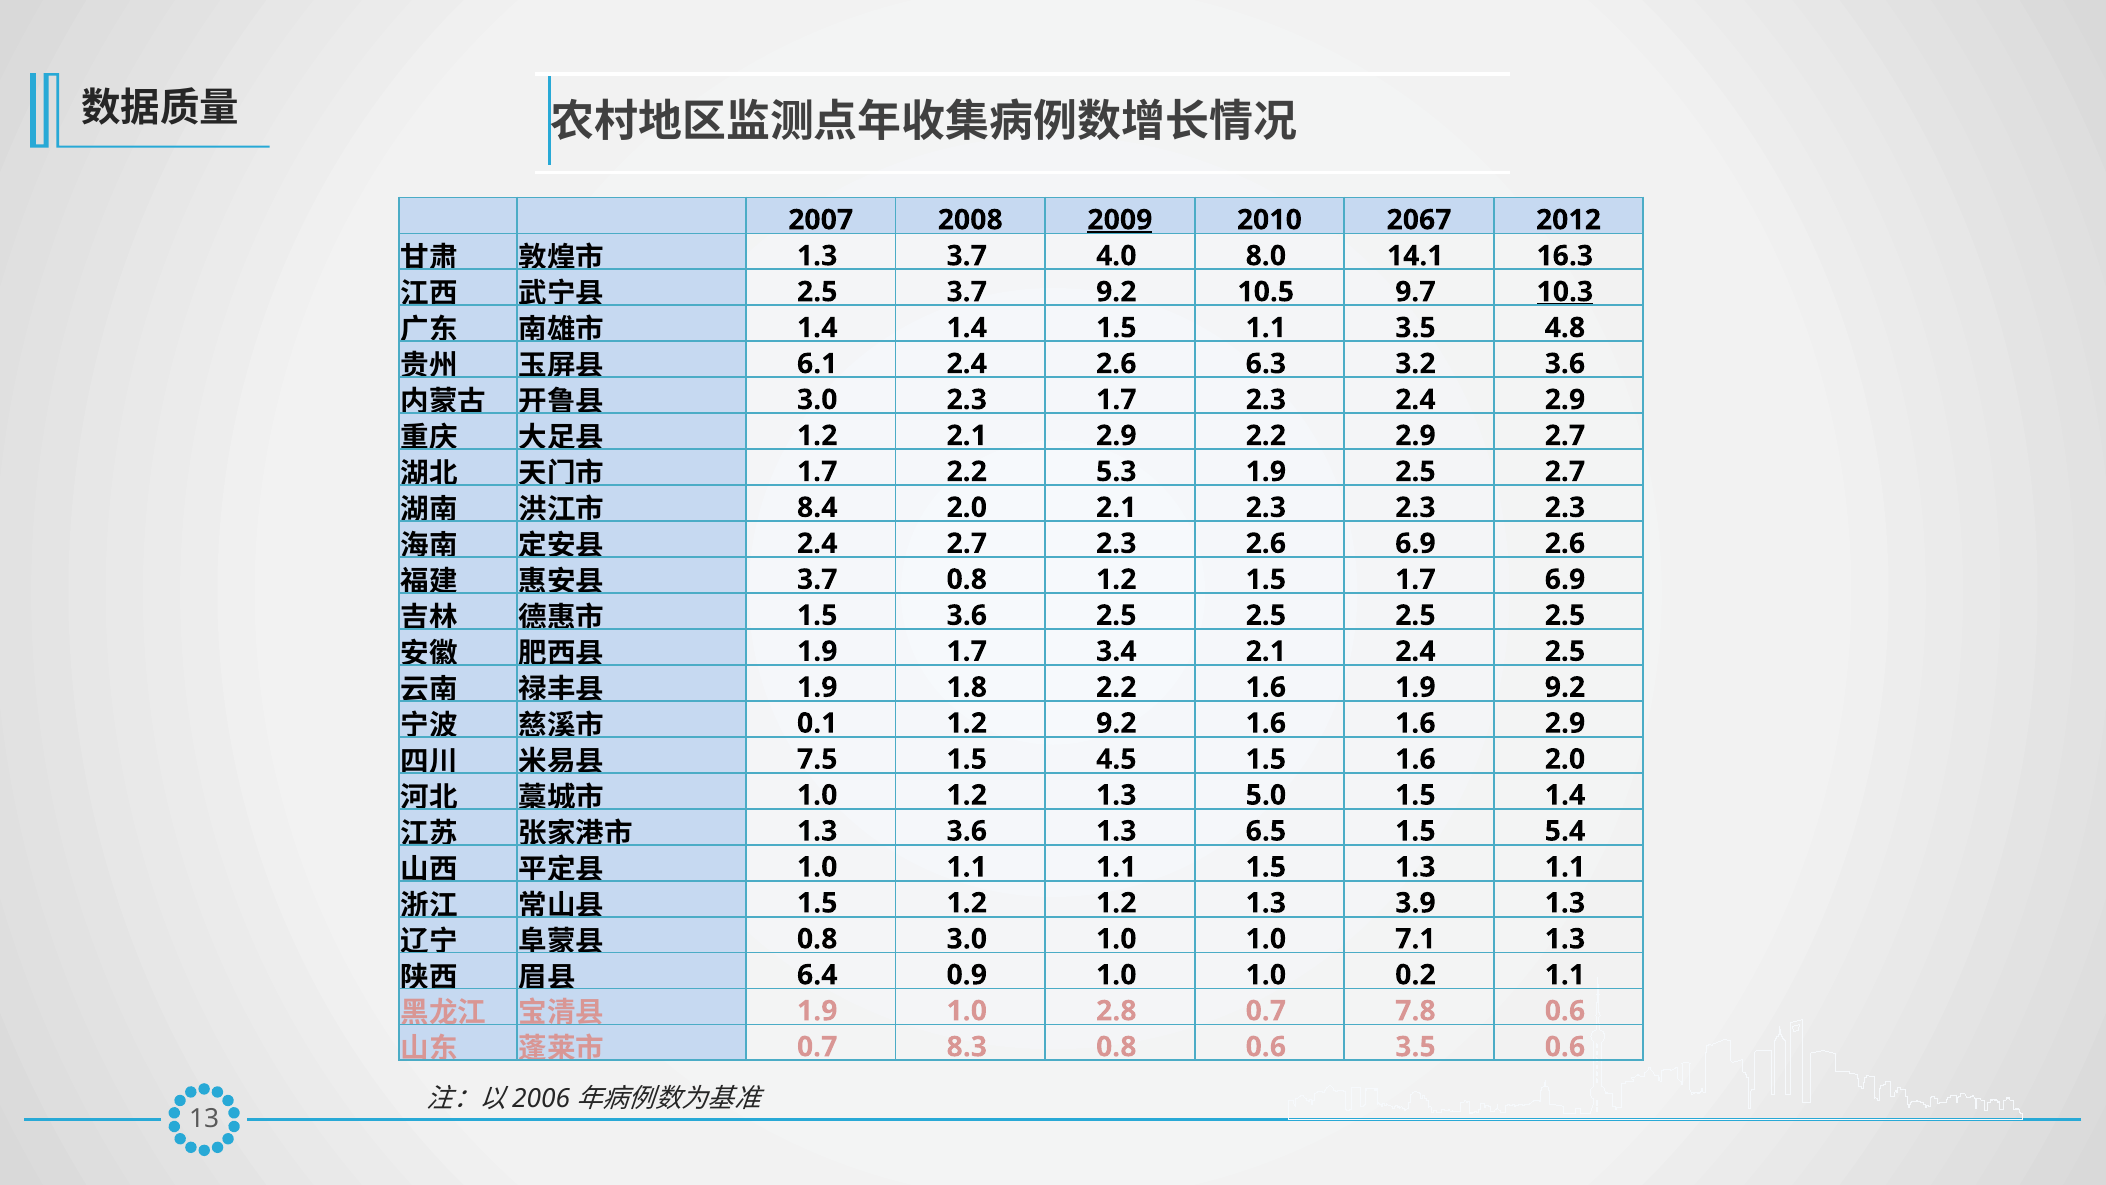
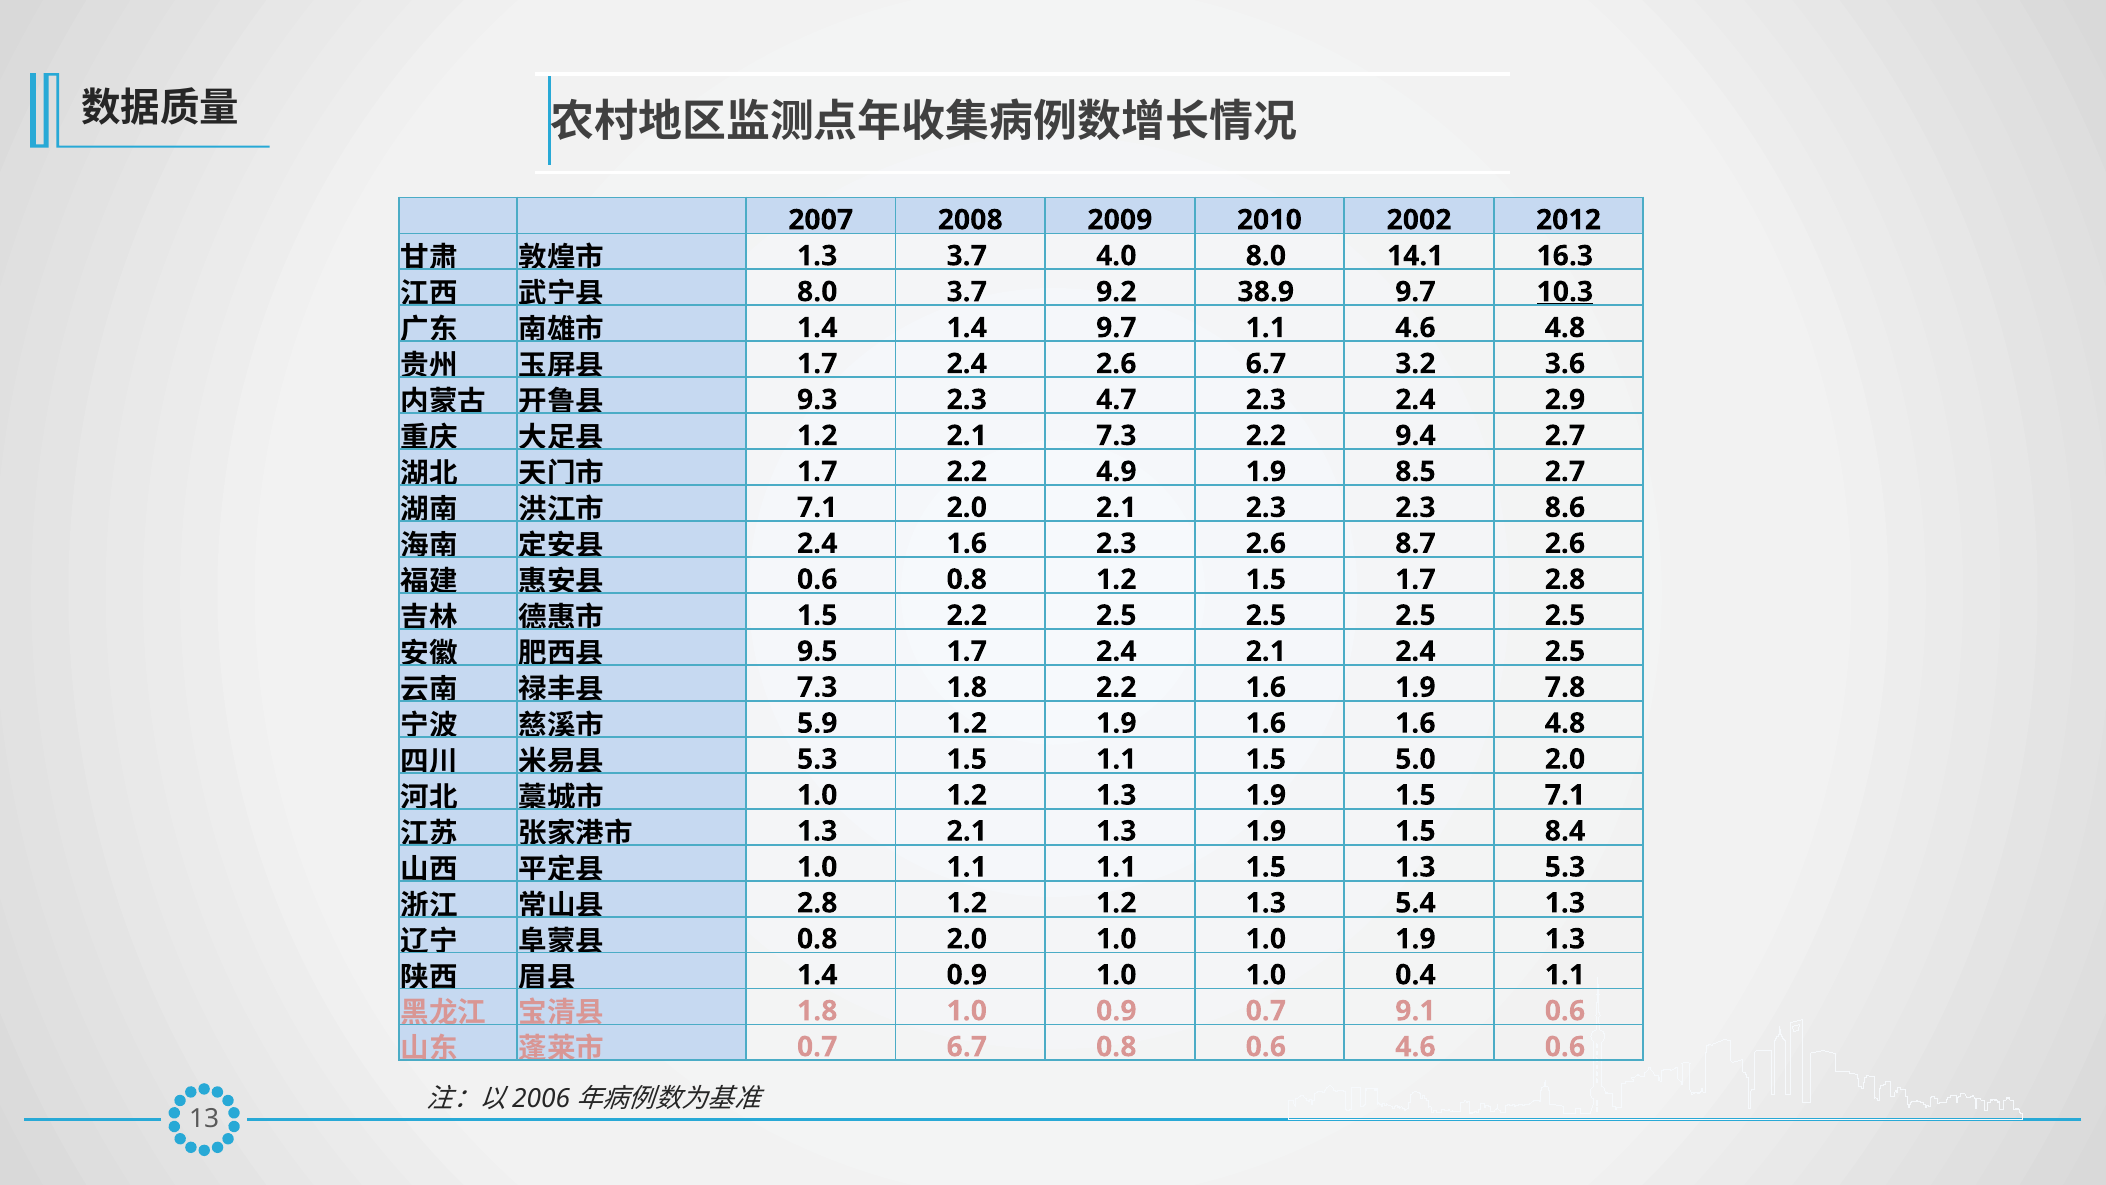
2009 underline: present -> none
2067: 2067 -> 2002
2.5 at (817, 292): 2.5 -> 8.0
10.5: 10.5 -> 38.9
1.4 1.5: 1.5 -> 9.7
1.1 3.5: 3.5 -> 4.6
6.1 at (817, 364): 6.1 -> 1.7
2.6 6.3: 6.3 -> 6.7
3.0 at (817, 400): 3.0 -> 9.3
2.3 1.7: 1.7 -> 4.7
2.1 2.9: 2.9 -> 7.3
2.2 2.9: 2.9 -> 9.4
5.3: 5.3 -> 4.9
1.9 2.5: 2.5 -> 8.5
8.4 at (817, 507): 8.4 -> 7.1
2.3 2.3 2.3: 2.3 -> 8.6
2.4 2.7: 2.7 -> 1.6
2.6 6.9: 6.9 -> 8.7
3.7 at (817, 579): 3.7 -> 0.6
1.7 6.9: 6.9 -> 2.8
1.5 3.6: 3.6 -> 2.2
1.9 at (817, 651): 1.9 -> 9.5
3.4 at (1116, 651): 3.4 -> 2.4
1.9 at (817, 687): 1.9 -> 7.3
1.9 9.2: 9.2 -> 7.8
0.1: 0.1 -> 5.9
1.2 9.2: 9.2 -> 1.9
1.6 2.9: 2.9 -> 4.8
7.5 at (817, 759): 7.5 -> 5.3
1.5 4.5: 4.5 -> 1.1
1.5 1.6: 1.6 -> 5.0
1.2 1.3 5.0: 5.0 -> 1.9
1.5 1.4: 1.4 -> 7.1
1.3 3.6: 3.6 -> 2.1
6.5 at (1266, 831): 6.5 -> 1.9
5.4: 5.4 -> 8.4
1.3 1.1: 1.1 -> 5.3
1.5 at (817, 903): 1.5 -> 2.8
3.9: 3.9 -> 5.4
0.8 3.0: 3.0 -> 2.0
1.0 7.1: 7.1 -> 1.9
6.4 at (817, 975): 6.4 -> 1.4
0.2: 0.2 -> 0.4
1.9 at (817, 1011): 1.9 -> 1.8
1.0 2.8: 2.8 -> 0.9
7.8: 7.8 -> 9.1
0.7 8.3: 8.3 -> 6.7
0.6 3.5: 3.5 -> 4.6
